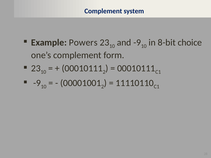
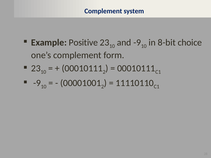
Powers: Powers -> Positive
